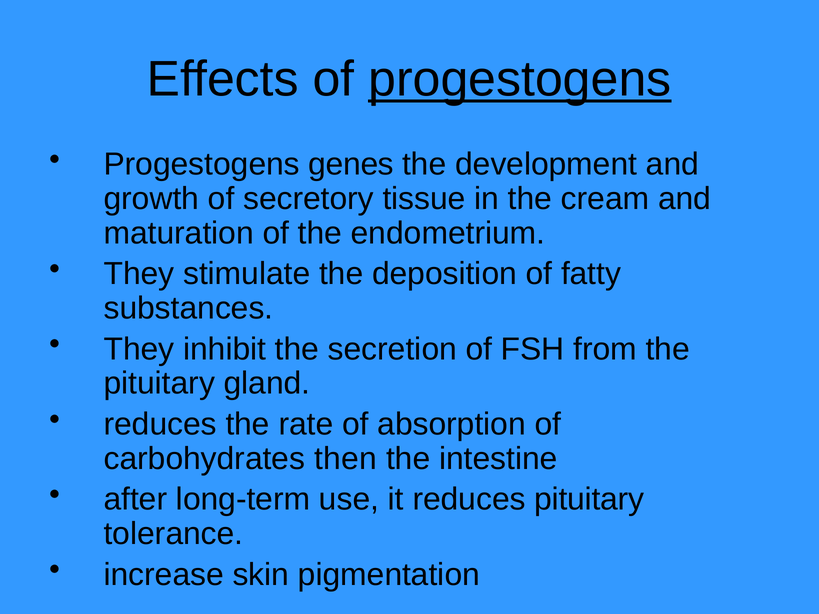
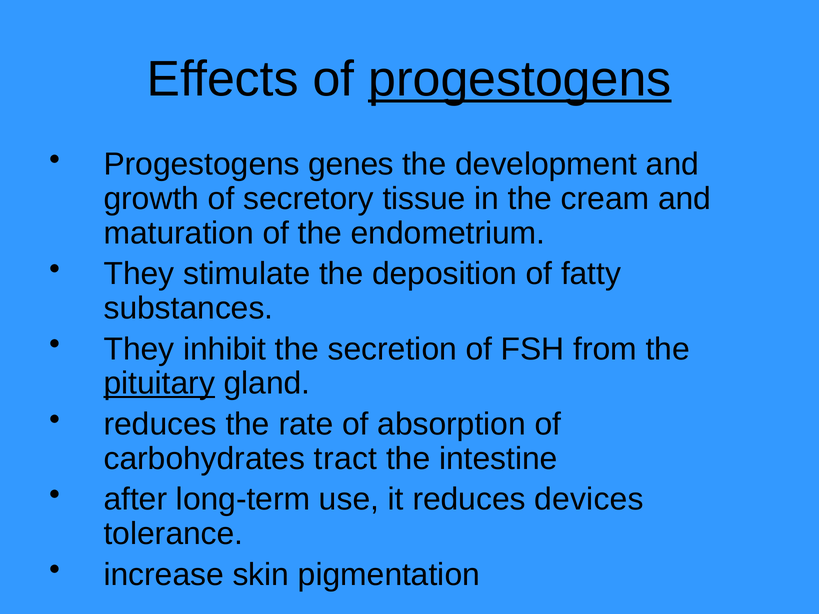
pituitary at (159, 384) underline: none -> present
then: then -> tract
reduces pituitary: pituitary -> devices
